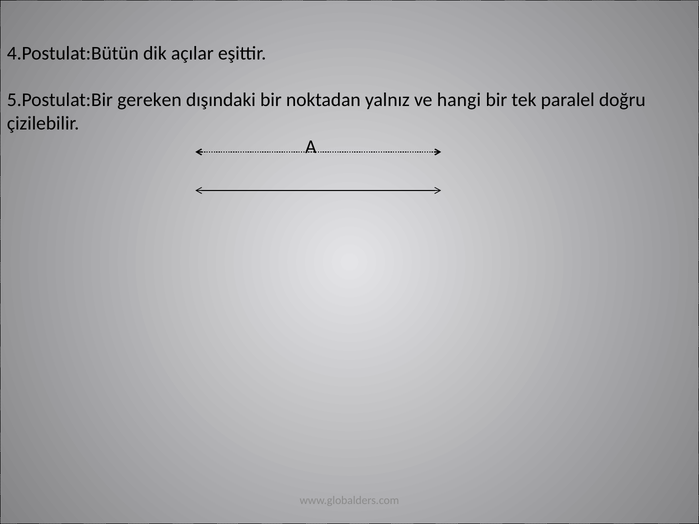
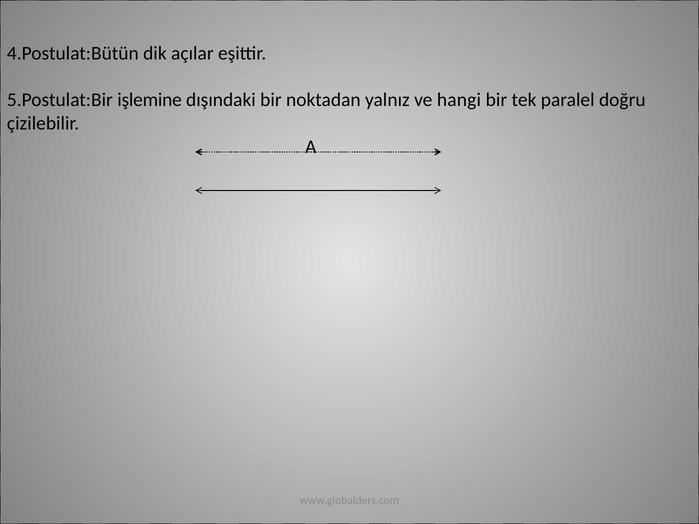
gereken: gereken -> işlemine
